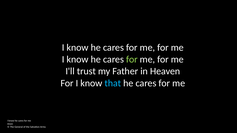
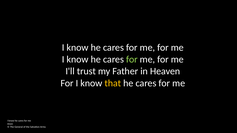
that colour: light blue -> yellow
